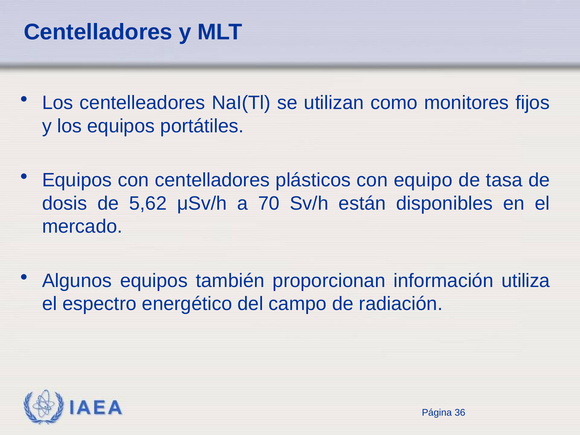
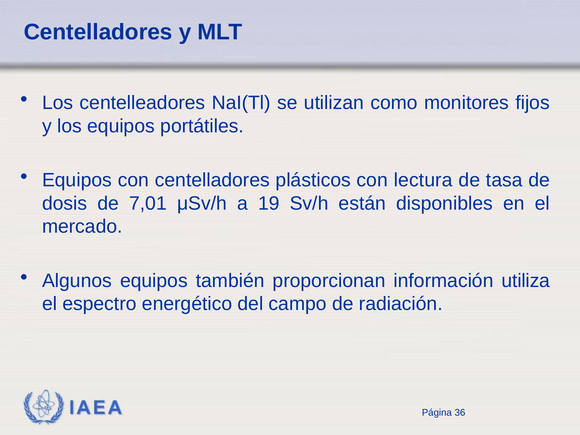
equipo: equipo -> lectura
5,62: 5,62 -> 7,01
70: 70 -> 19
